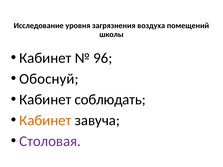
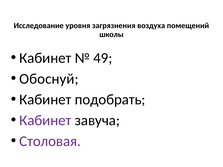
96: 96 -> 49
соблюдать: соблюдать -> подобрать
Кабинет at (45, 121) colour: orange -> purple
